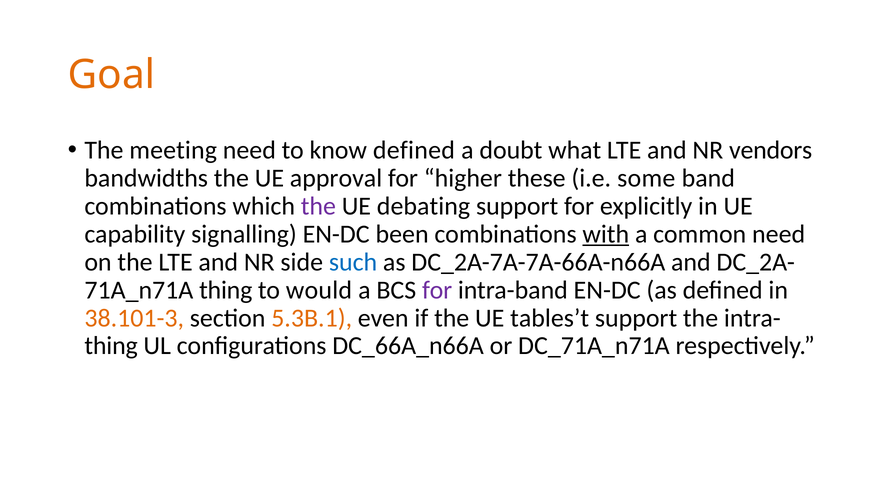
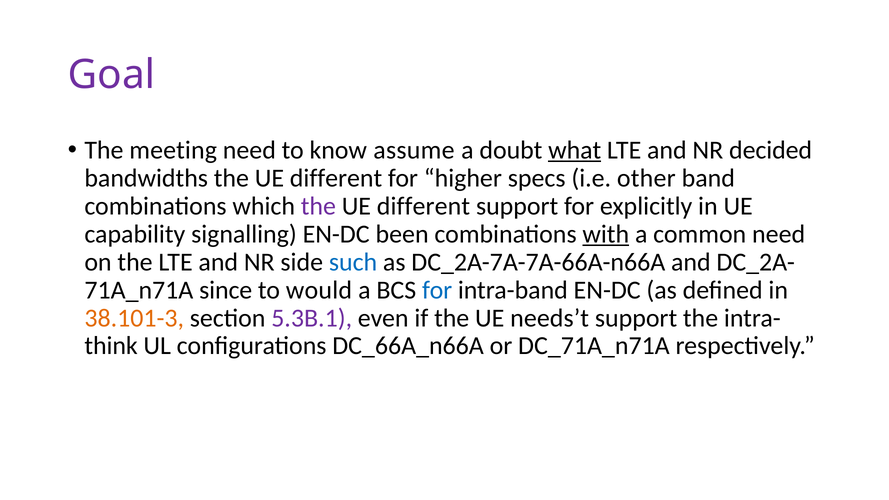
Goal colour: orange -> purple
know defined: defined -> assume
what underline: none -> present
vendors: vendors -> decided
bandwidths the UE approval: approval -> different
these: these -> specs
some: some -> other
debating at (424, 206): debating -> different
thing at (226, 290): thing -> since
for at (437, 290) colour: purple -> blue
5.3B.1 colour: orange -> purple
tables’t: tables’t -> needs’t
thing at (111, 346): thing -> think
